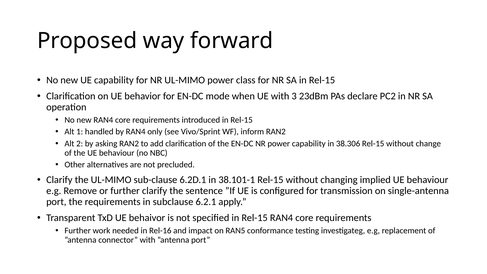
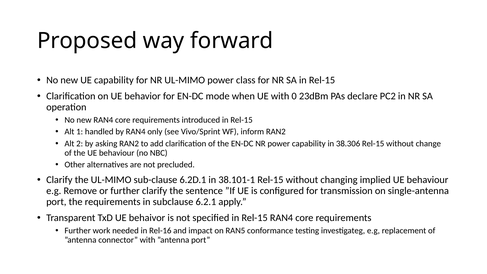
3: 3 -> 0
